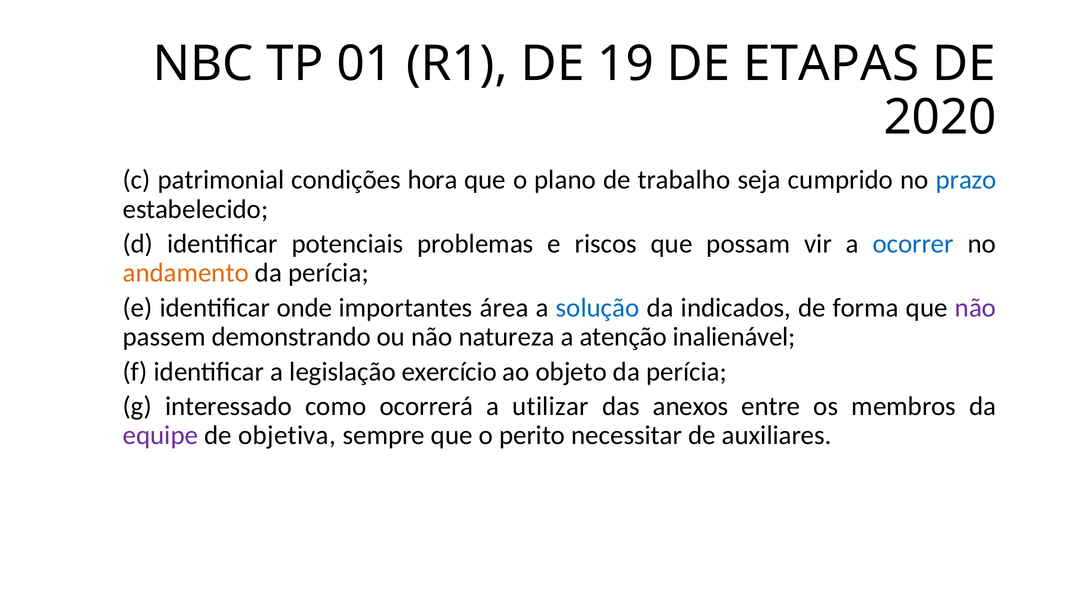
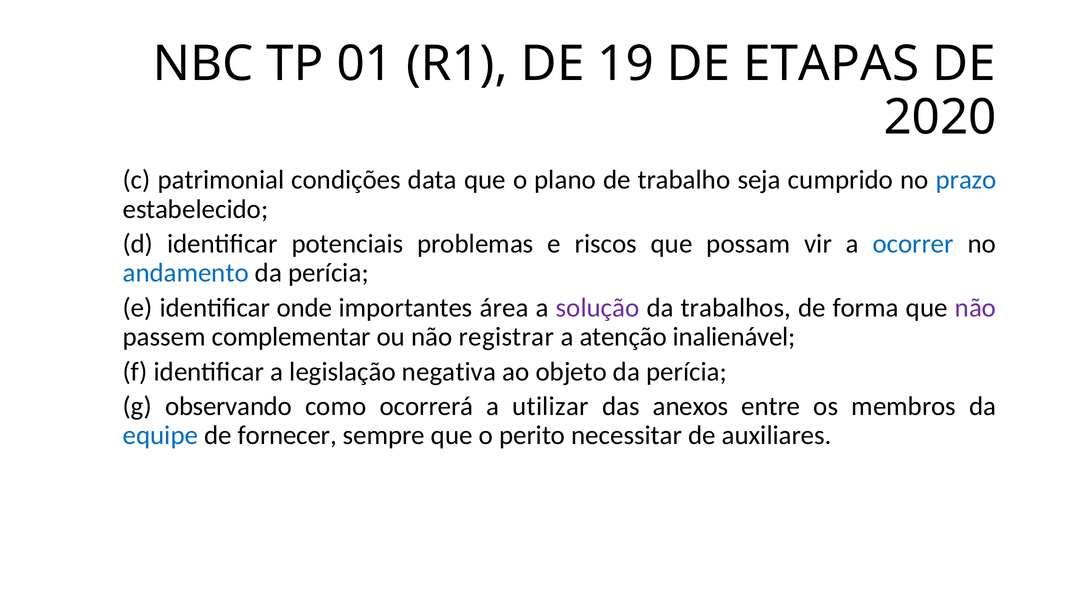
hora: hora -> data
andamento colour: orange -> blue
solução colour: blue -> purple
indicados: indicados -> trabalhos
demonstrando: demonstrando -> complementar
natureza: natureza -> registrar
exercício: exercício -> negativa
interessado: interessado -> observando
equipe colour: purple -> blue
objetiva: objetiva -> fornecer
